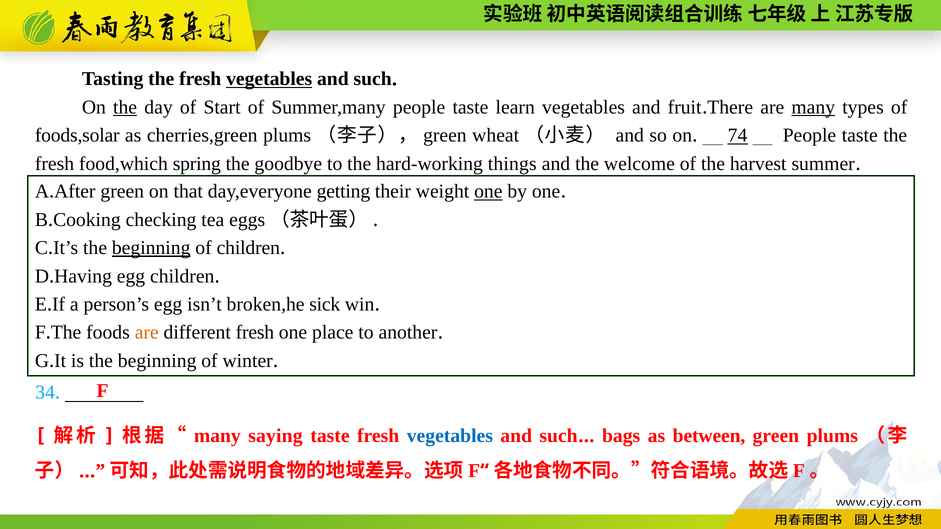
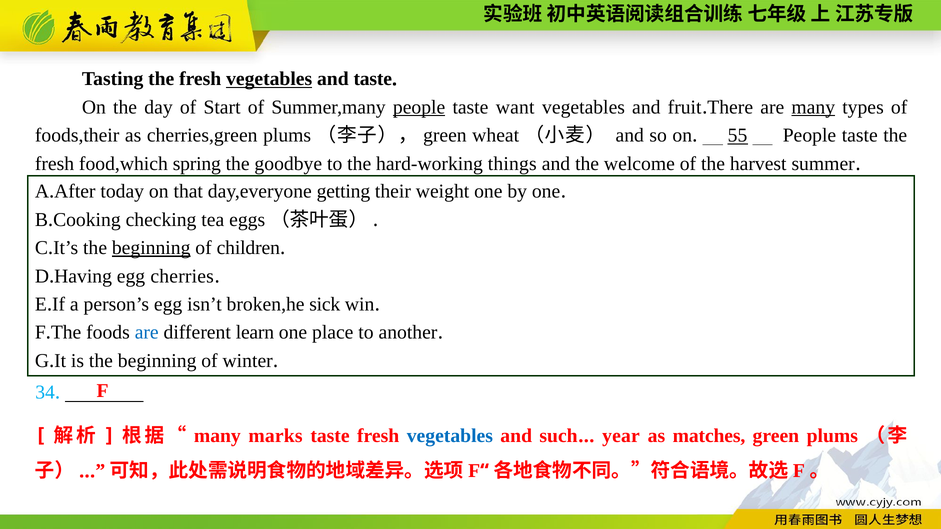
such at (373, 79): such -> taste
the at (125, 107) underline: present -> none
people at (419, 107) underline: none -> present
learn: learn -> want
foods,solar: foods,solar -> foods,their
74: 74 -> 55
green at (122, 192): green -> today
one at (488, 192) underline: present -> none
egg children: children -> cherries
are at (147, 333) colour: orange -> blue
different fresh: fresh -> learn
saying: saying -> marks
bags: bags -> year
between: between -> matches
